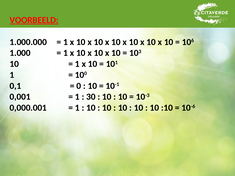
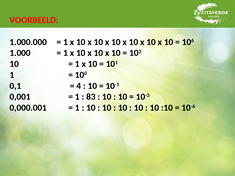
VOORBEELD underline: present -> none
0: 0 -> 4
30: 30 -> 83
